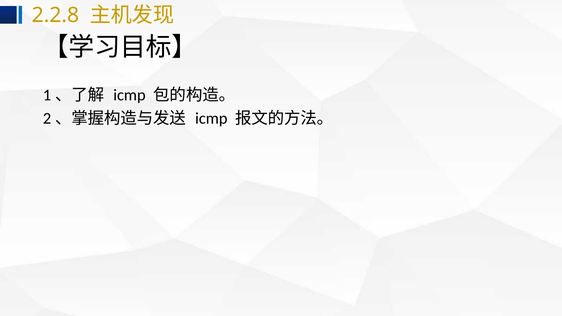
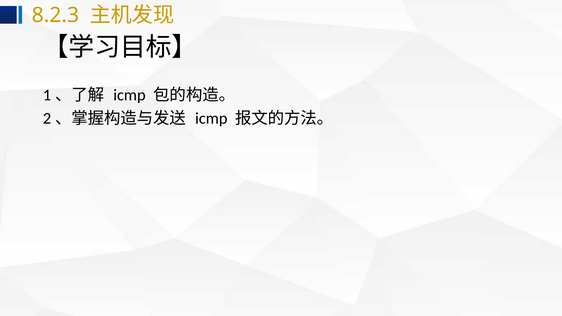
2.2.8: 2.2.8 -> 8.2.3
